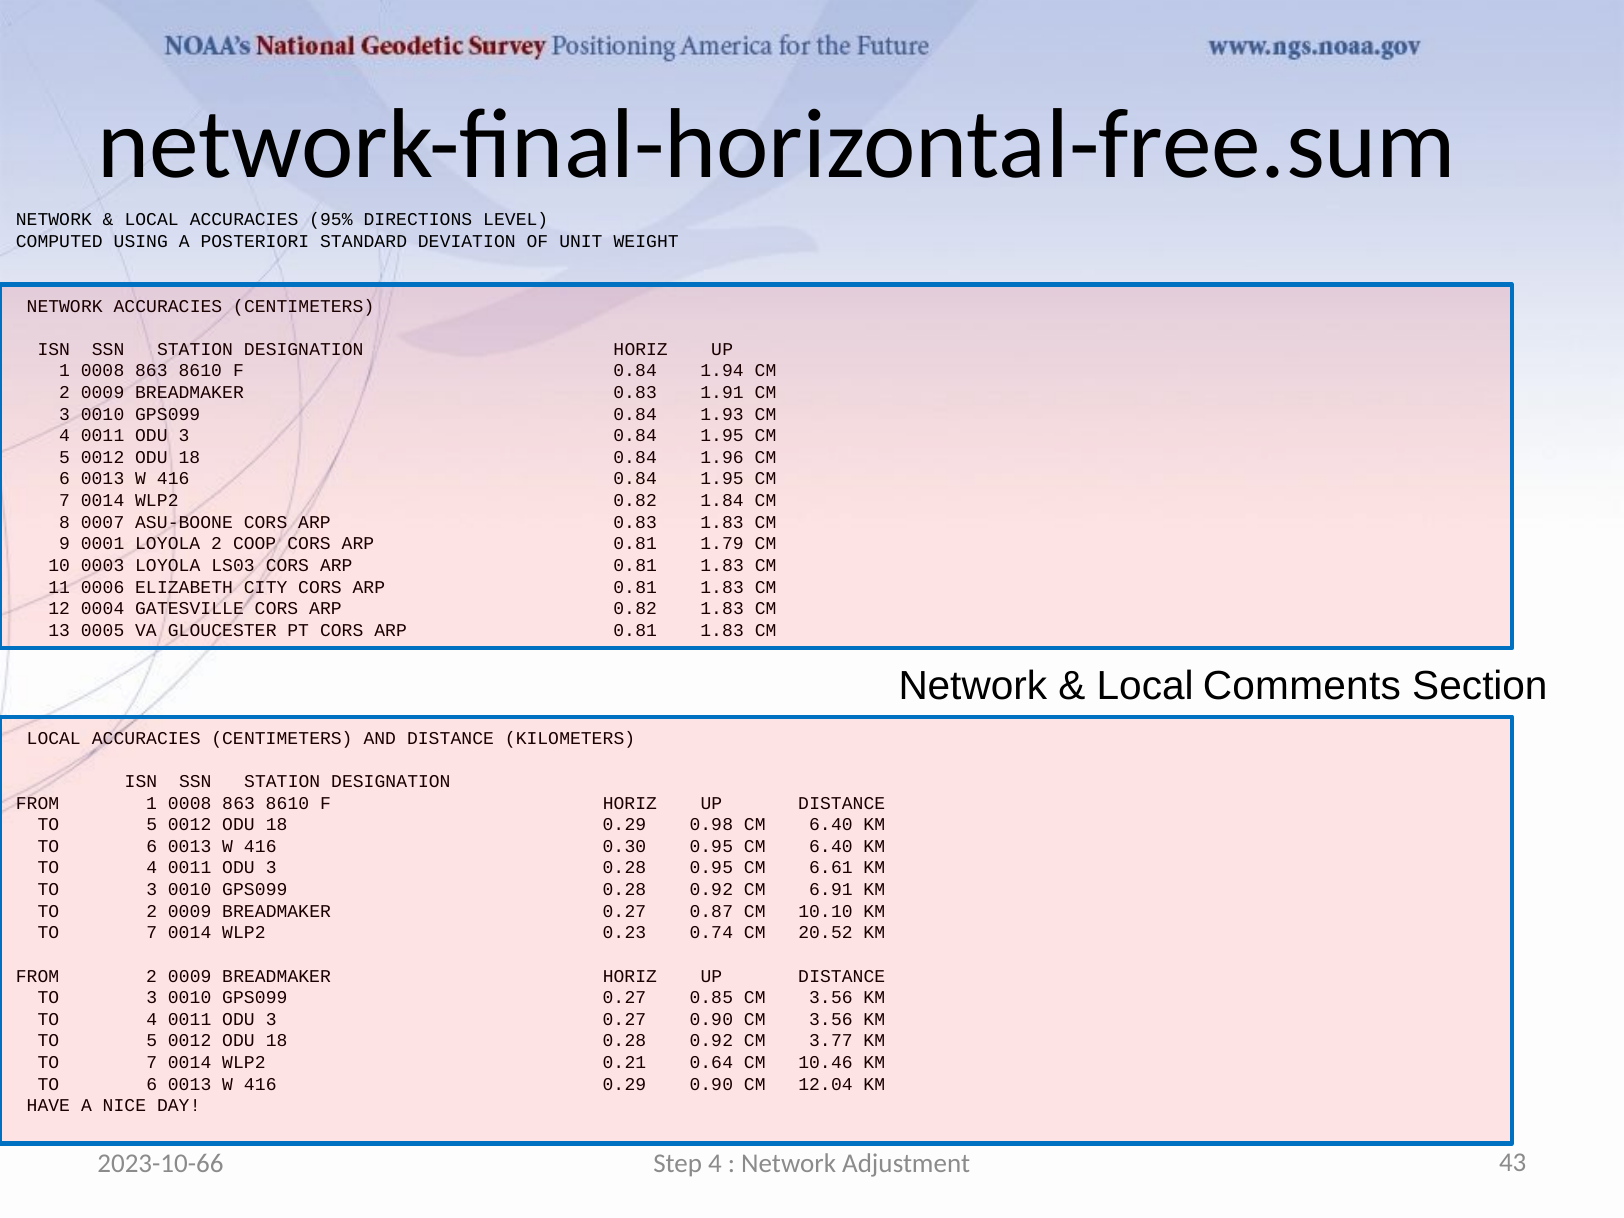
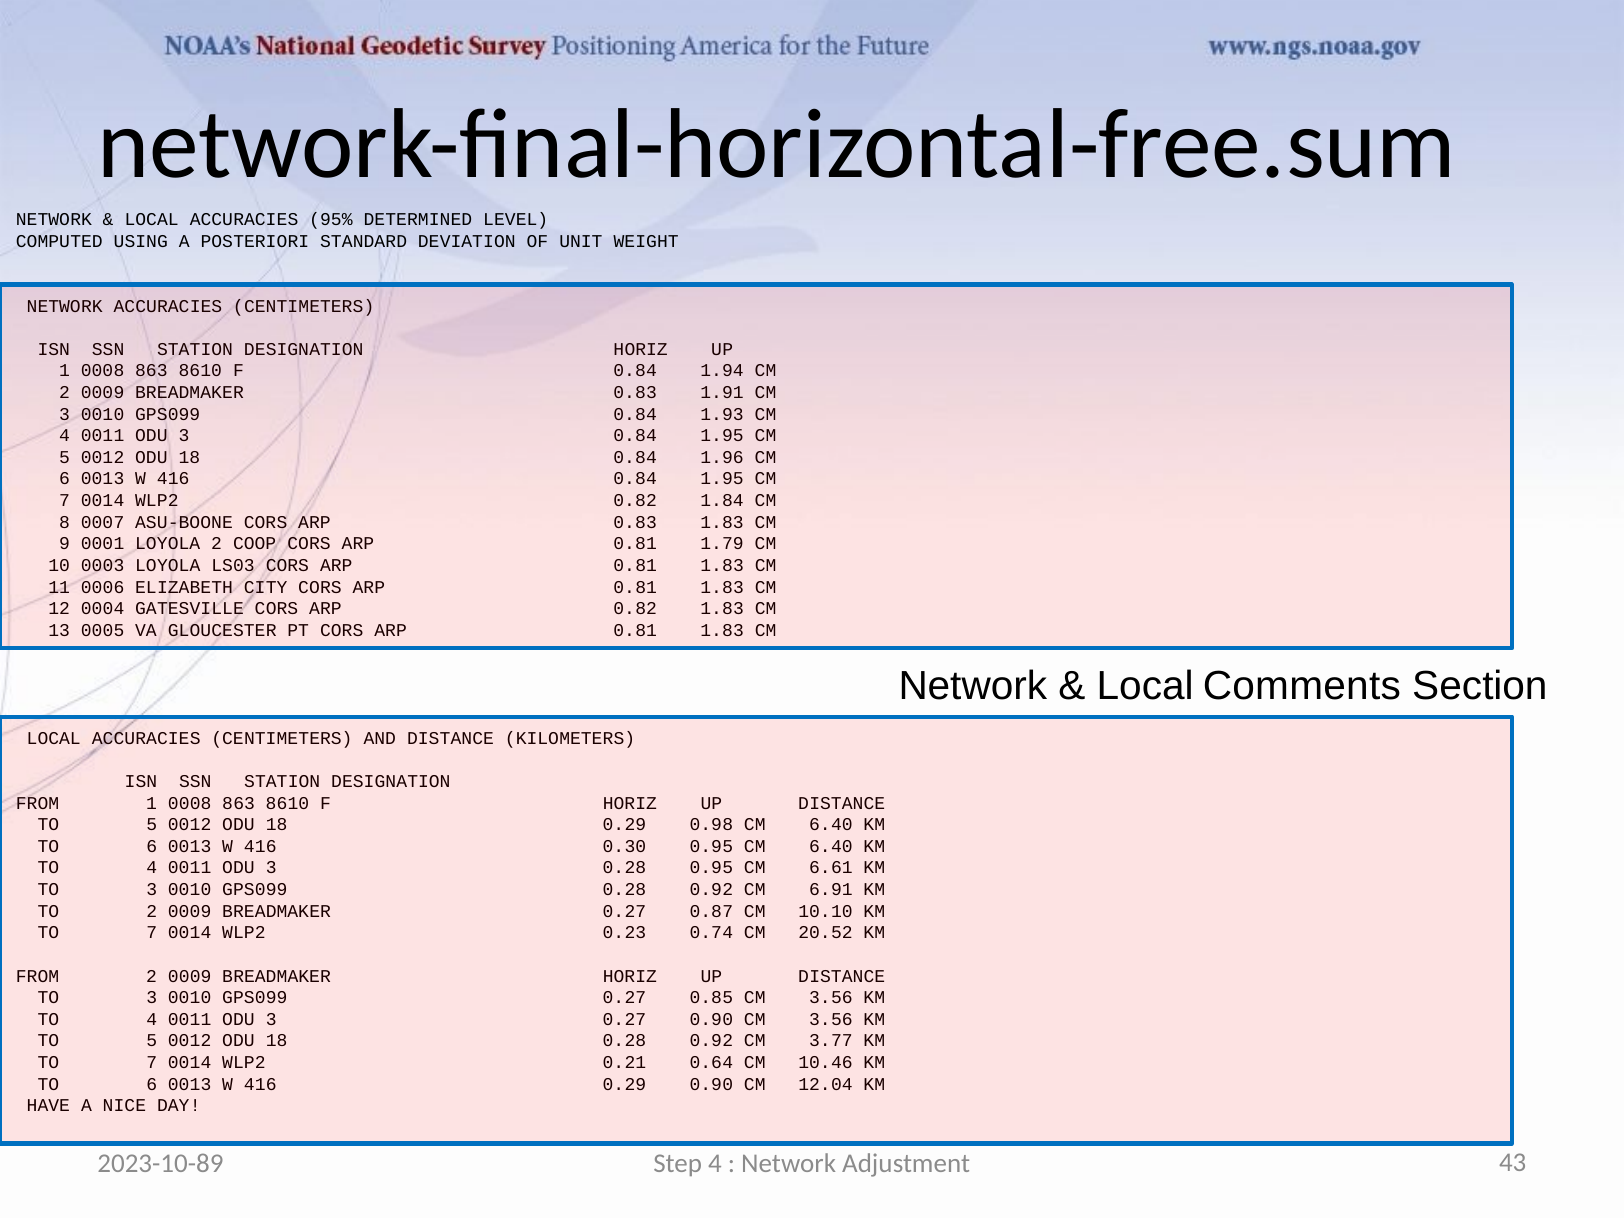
DIRECTIONS: DIRECTIONS -> DETERMINED
2023-10-66: 2023-10-66 -> 2023-10-89
